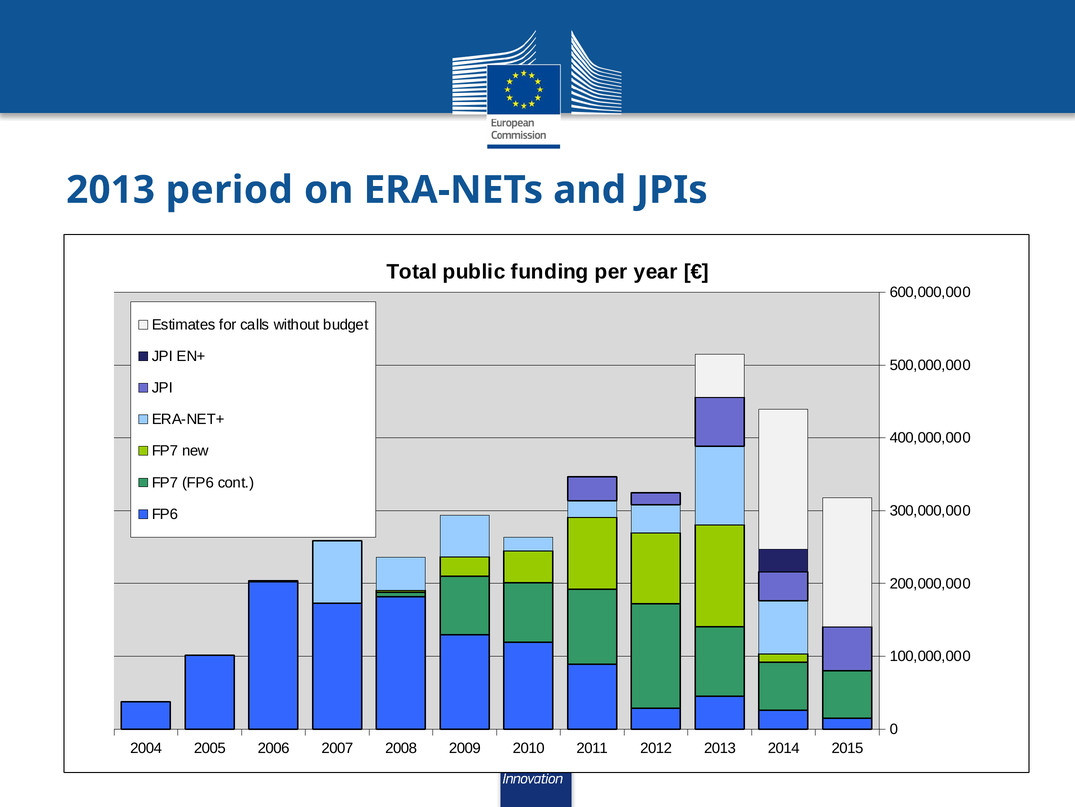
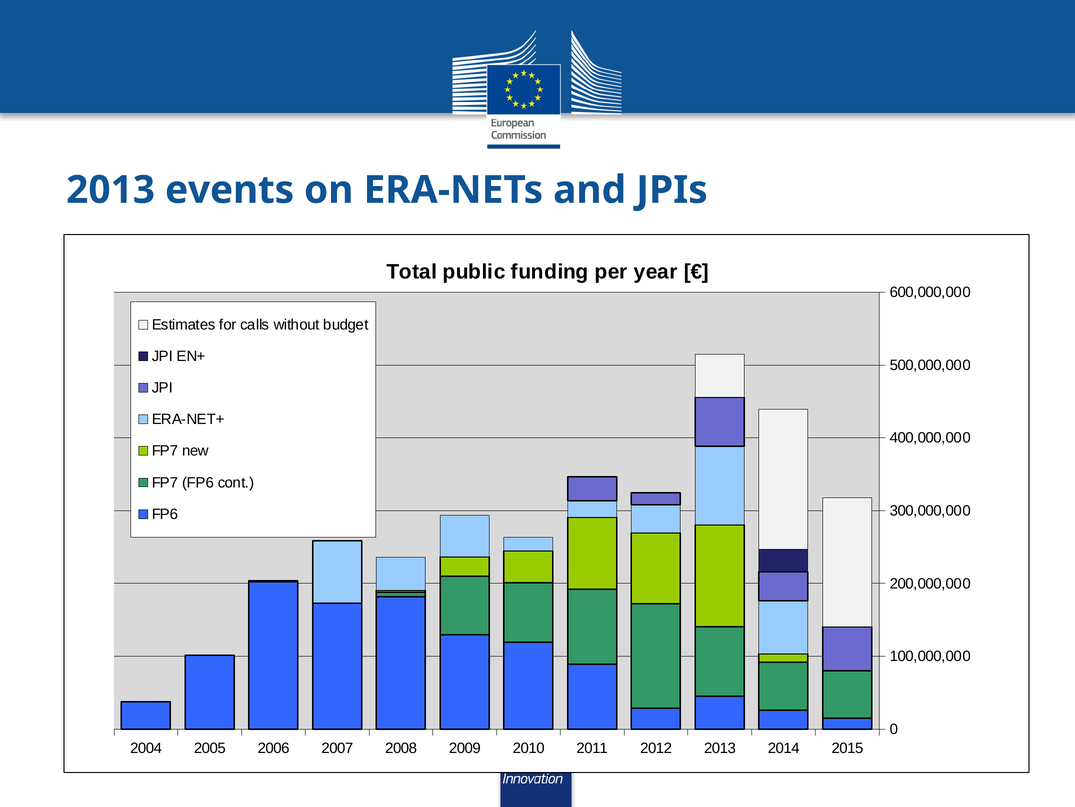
period: period -> events
